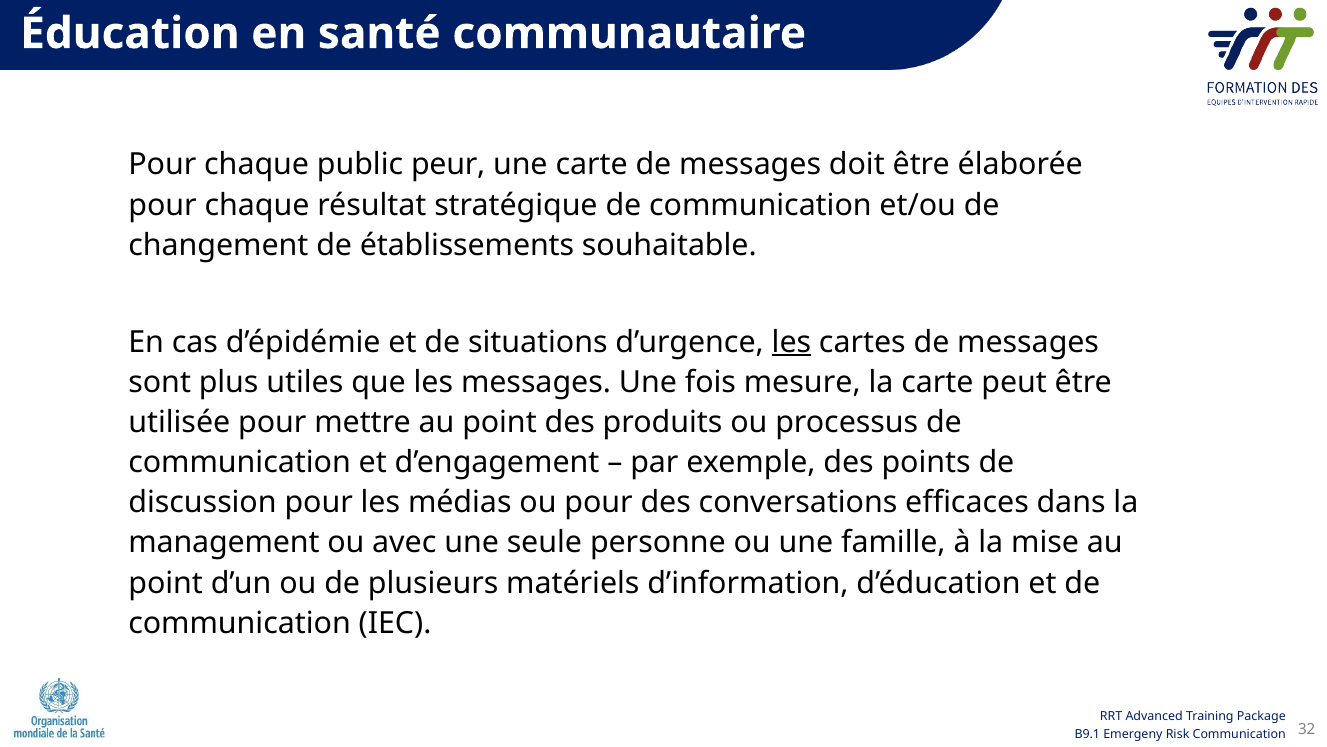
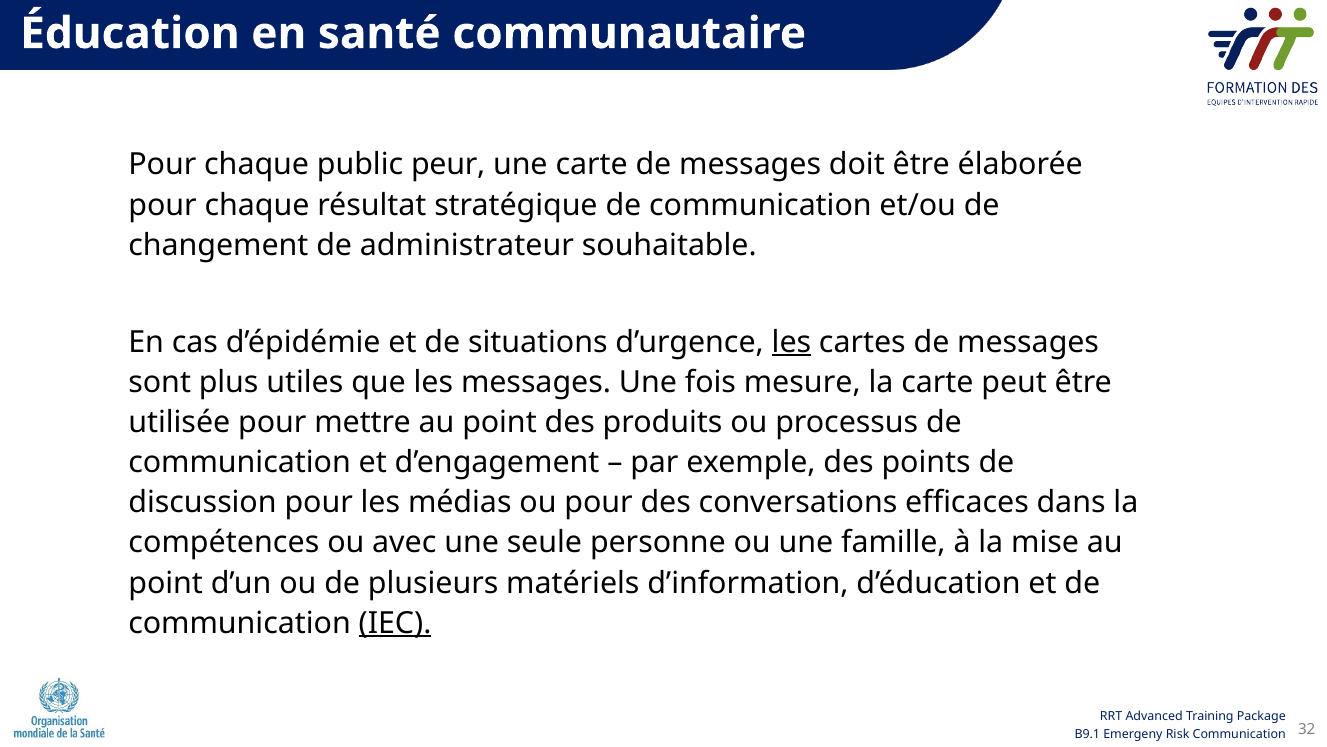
établissements: établissements -> administrateur
management: management -> compétences
IEC underline: none -> present
